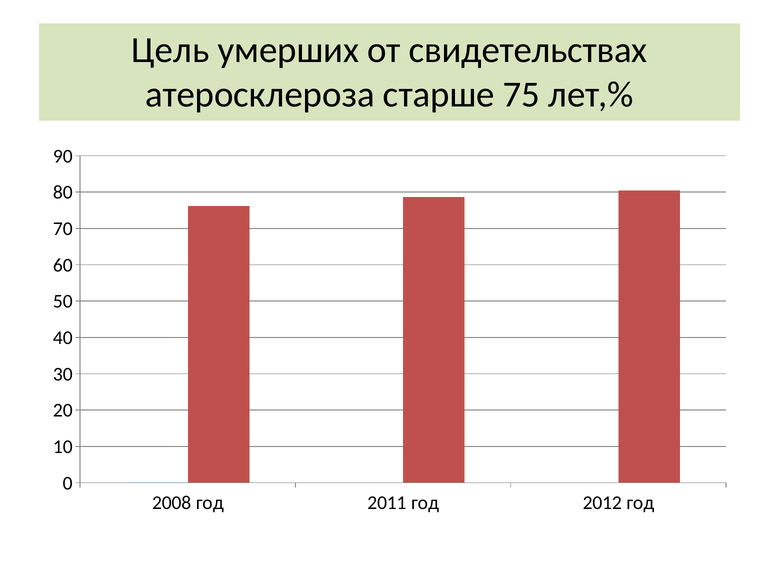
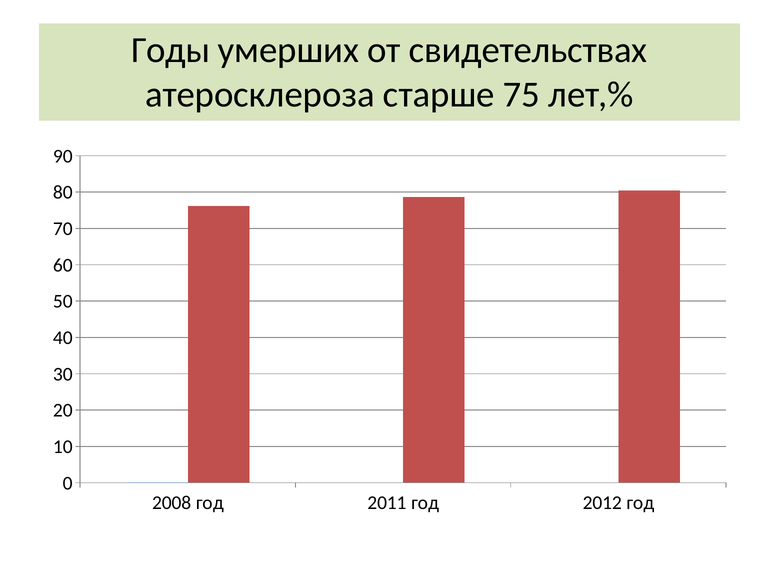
Цель: Цель -> Годы
